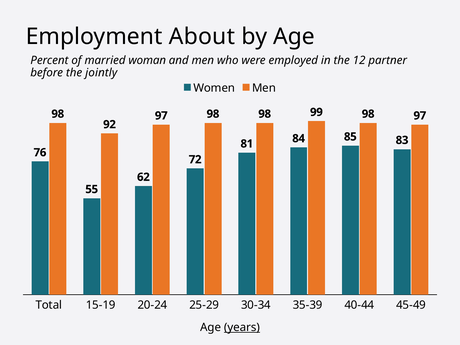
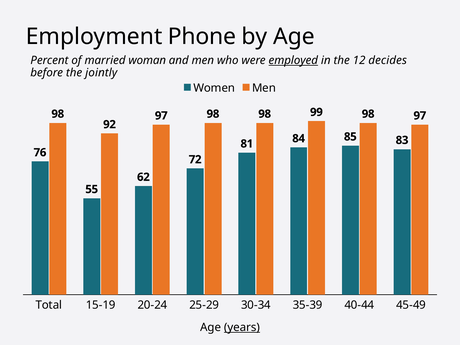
About: About -> Phone
employed underline: none -> present
partner: partner -> decides
